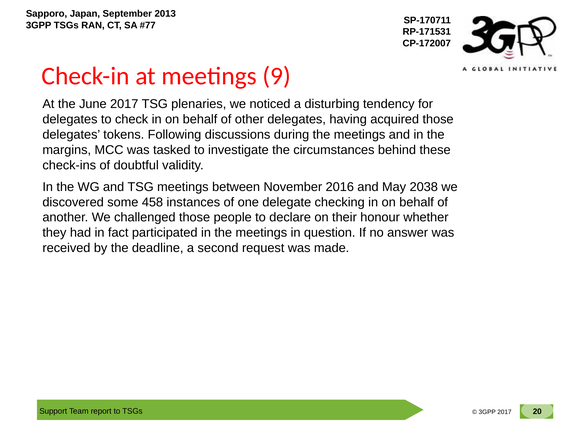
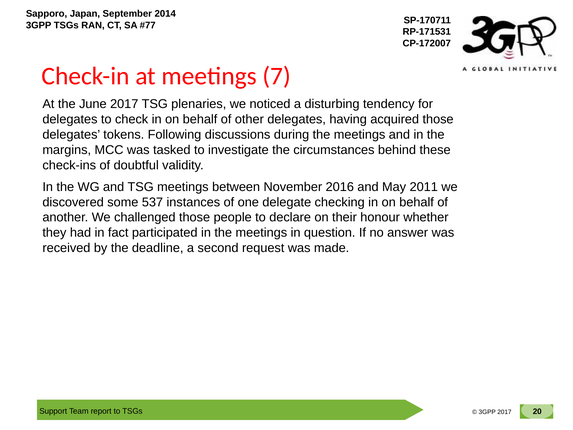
2013: 2013 -> 2014
9: 9 -> 7
2038: 2038 -> 2011
458: 458 -> 537
